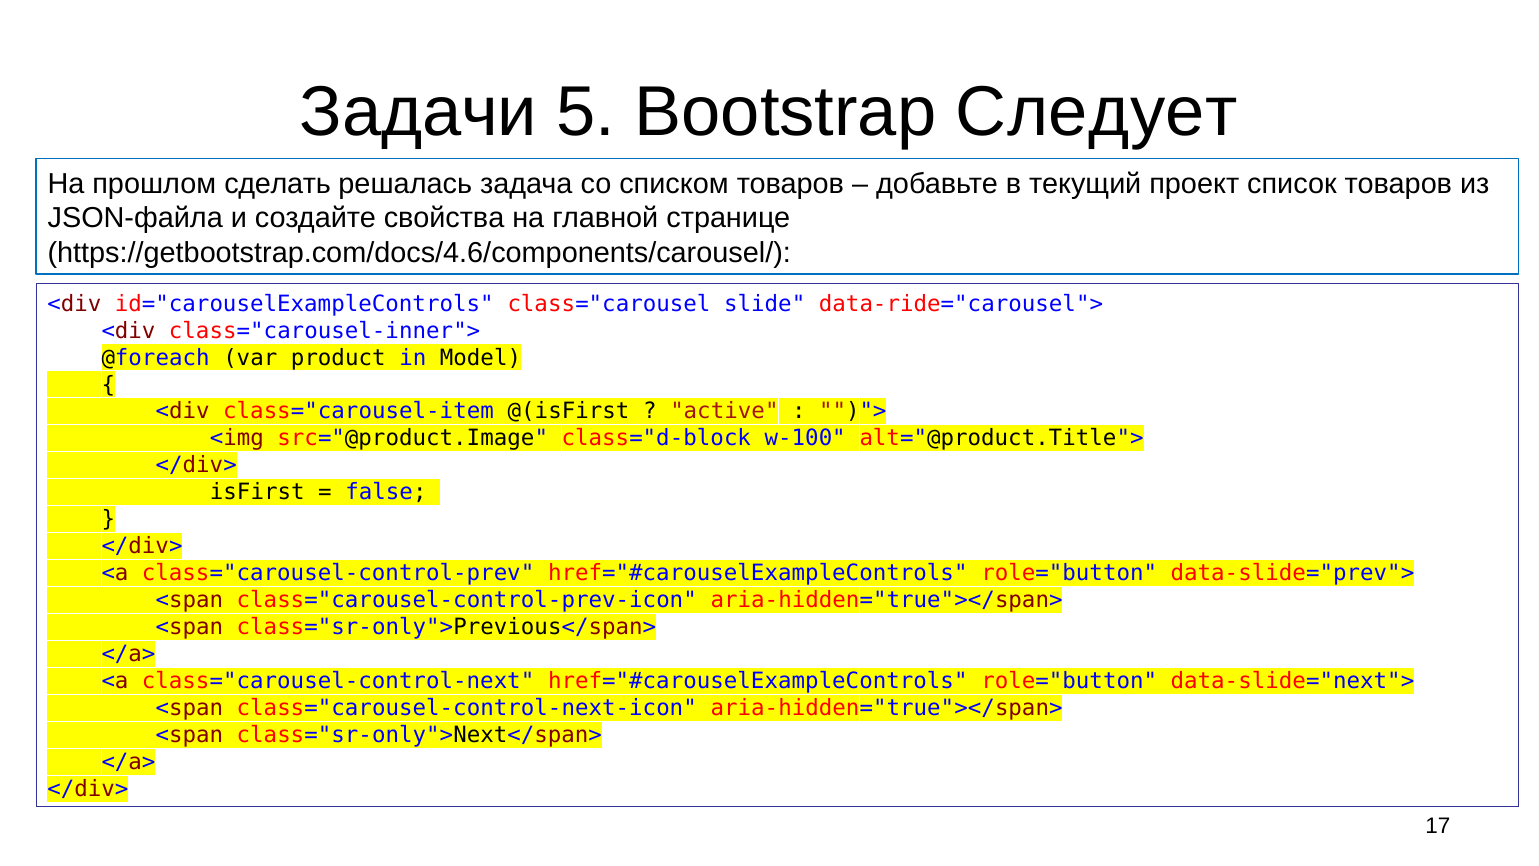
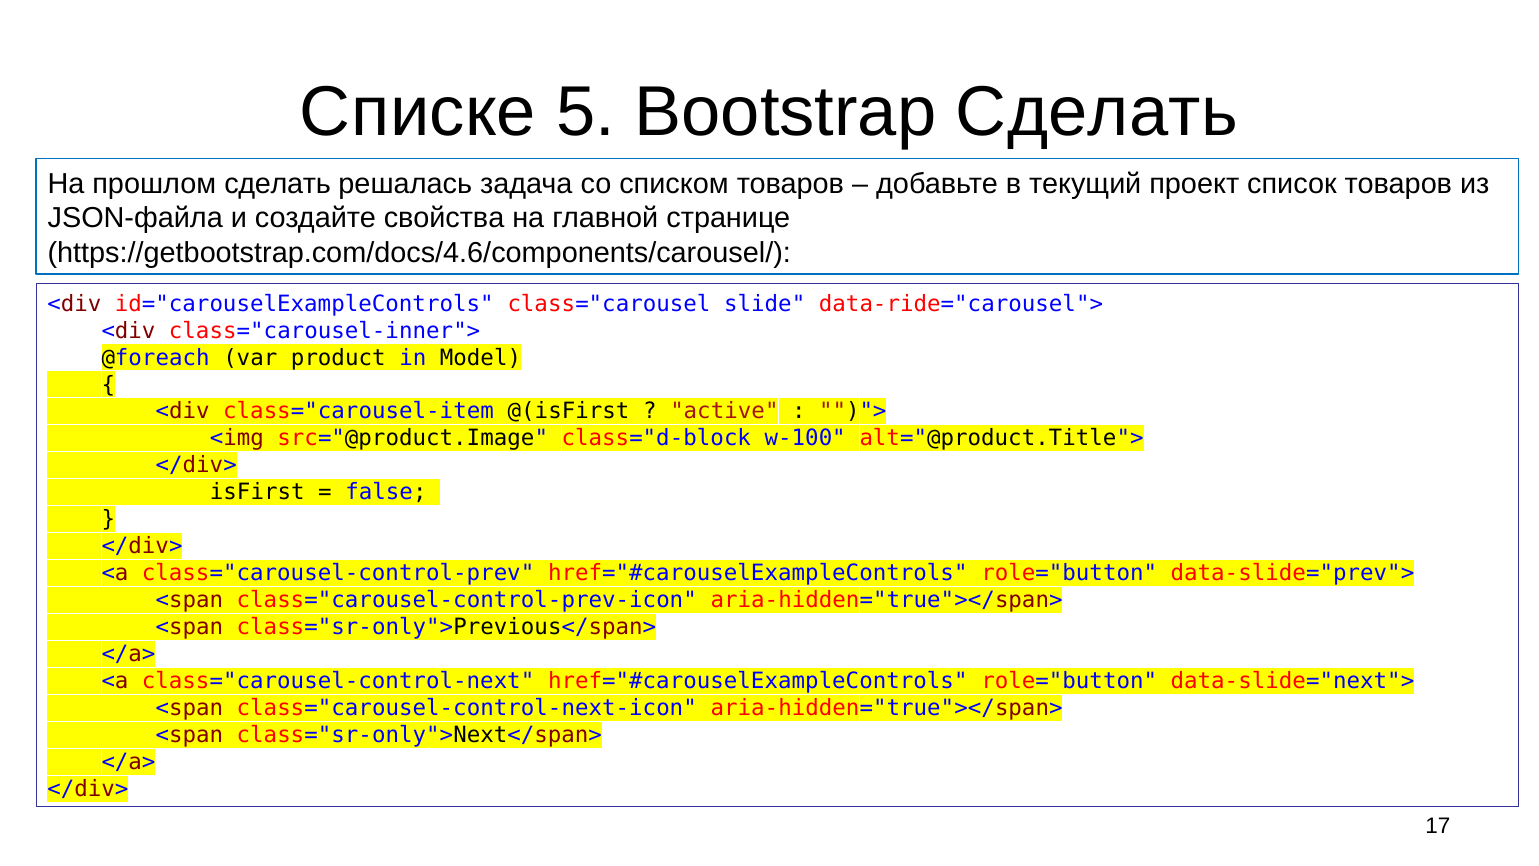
Задачи: Задачи -> Списке
Bootstrap Следует: Следует -> Сделать
